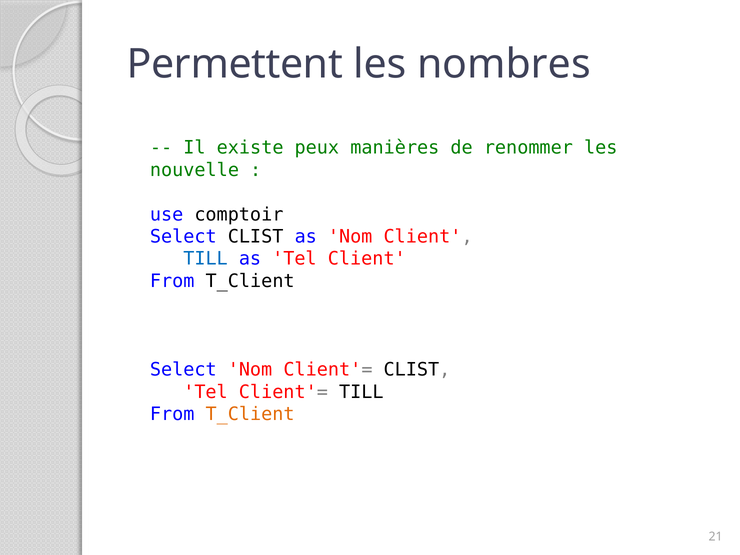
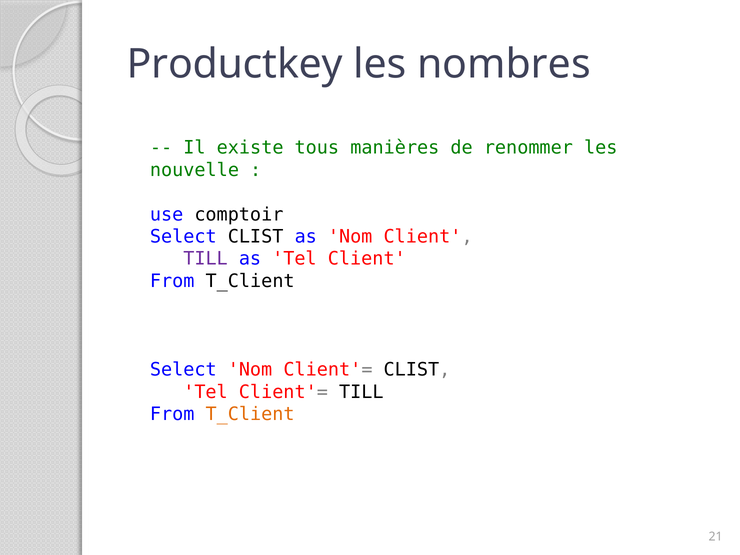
Permettent: Permettent -> Productkey
peux: peux -> tous
TILL at (206, 259) colour: blue -> purple
